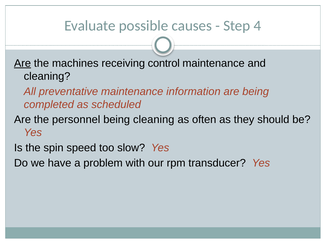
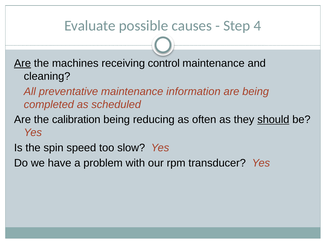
personnel: personnel -> calibration
being cleaning: cleaning -> reducing
should underline: none -> present
